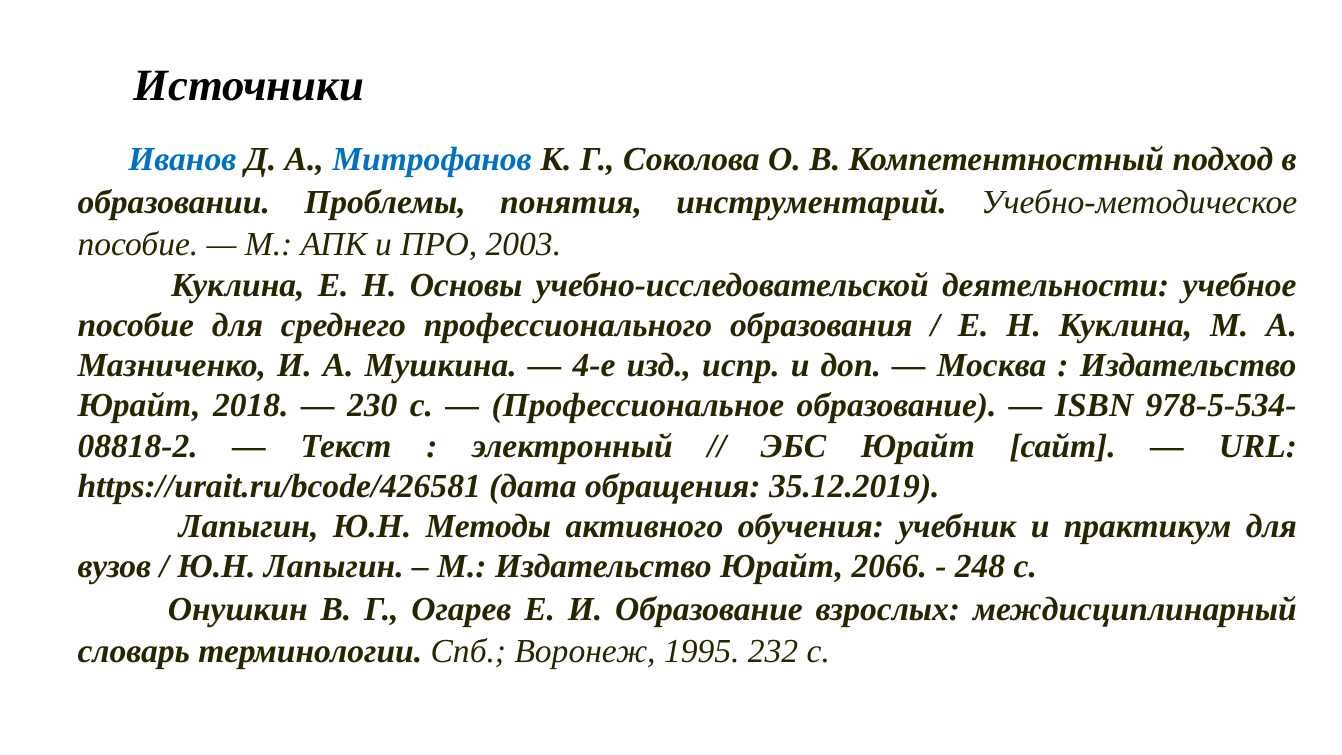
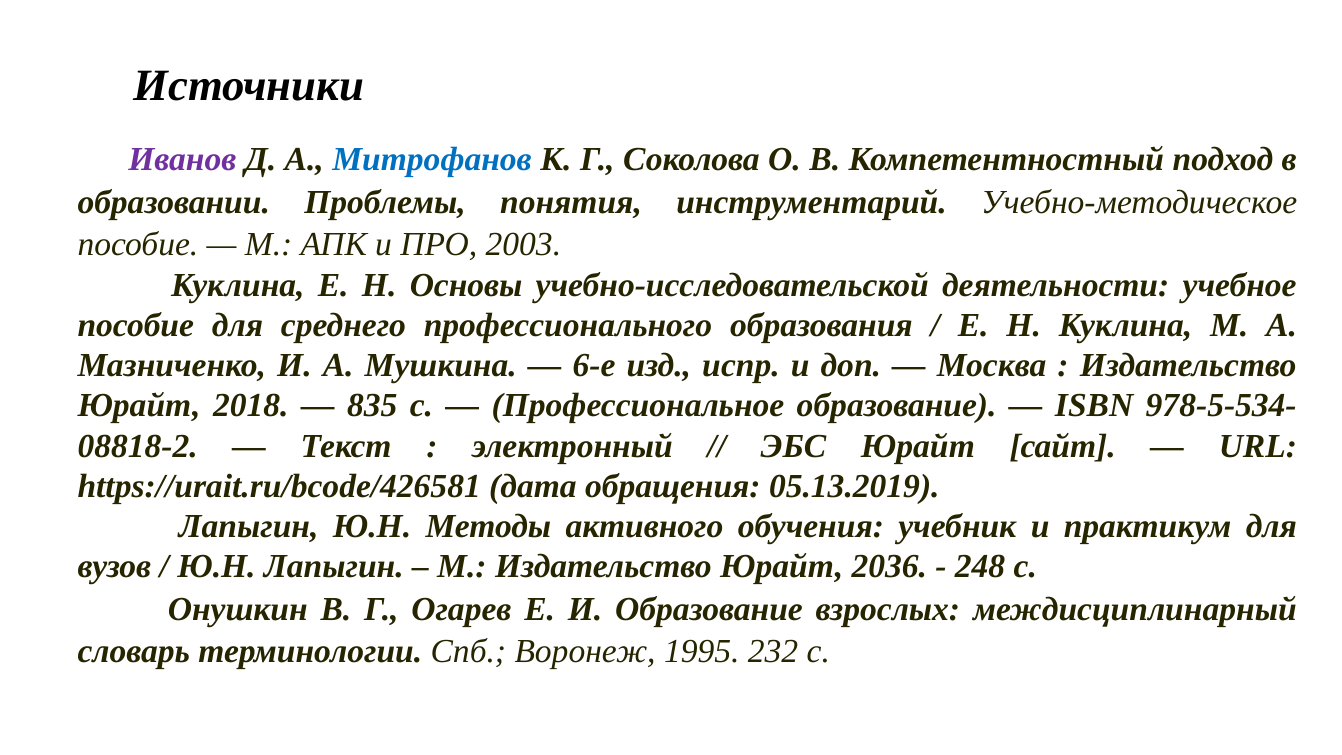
Иванов colour: blue -> purple
4-е: 4-е -> 6-е
230: 230 -> 835
35.12.2019: 35.12.2019 -> 05.13.2019
2066: 2066 -> 2036
